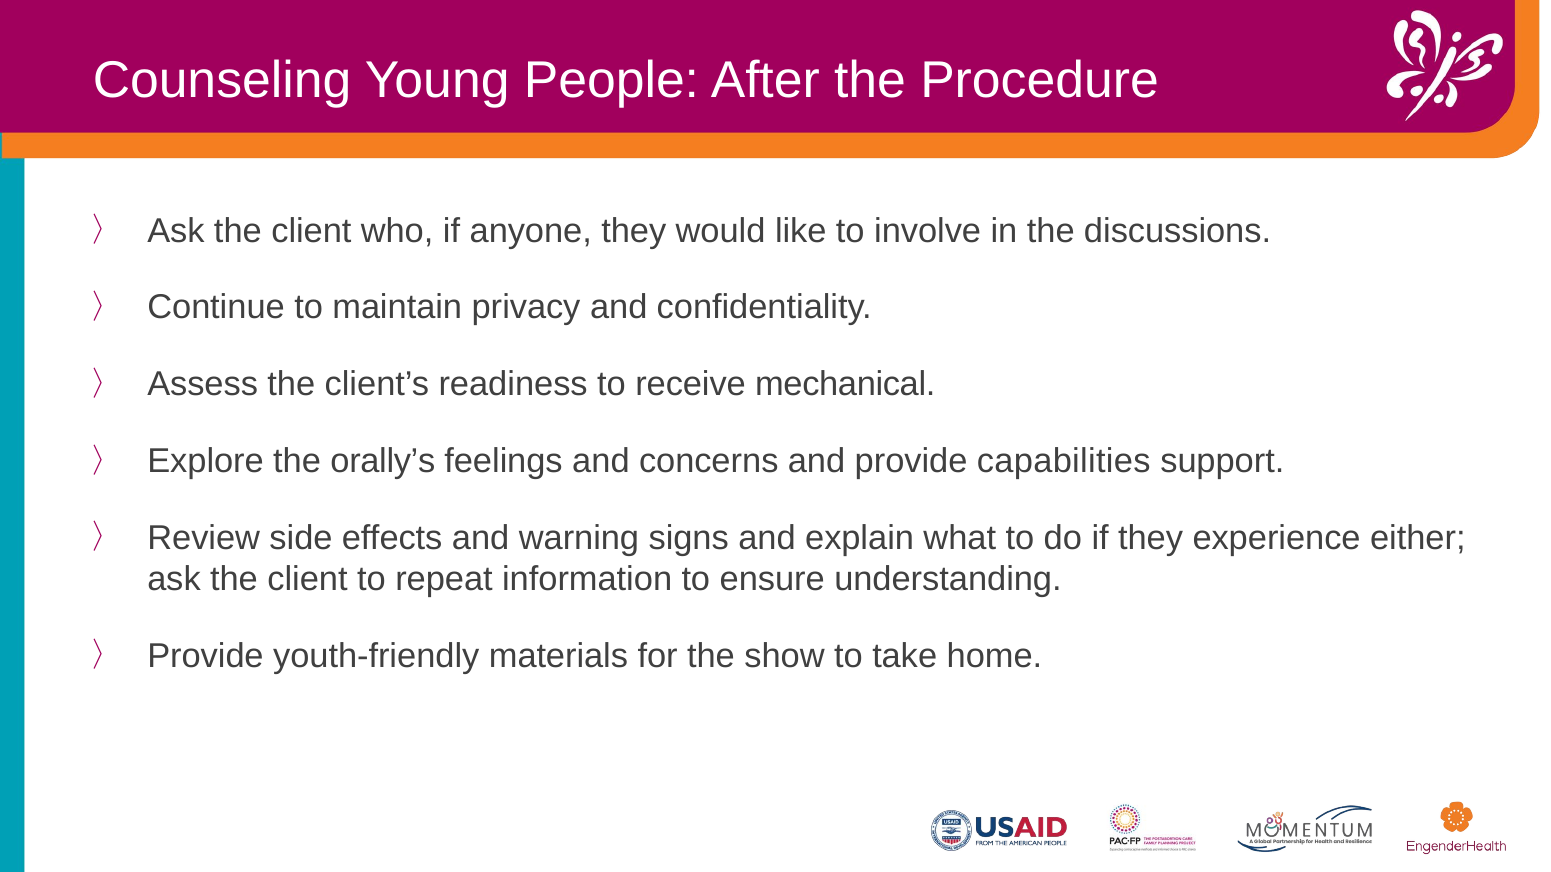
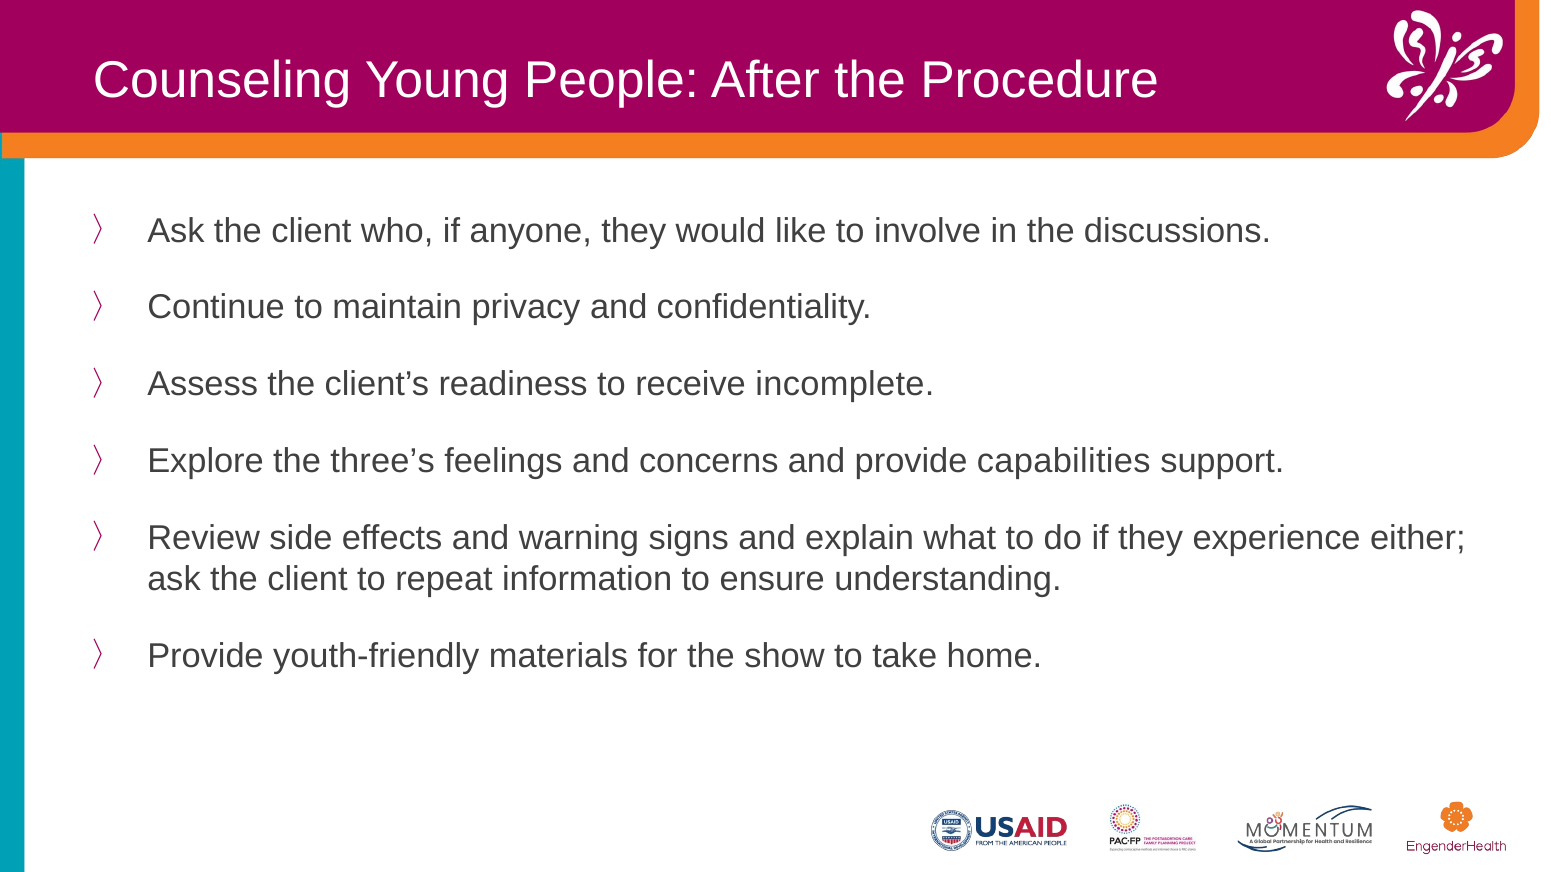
mechanical: mechanical -> incomplete
orally’s: orally’s -> three’s
